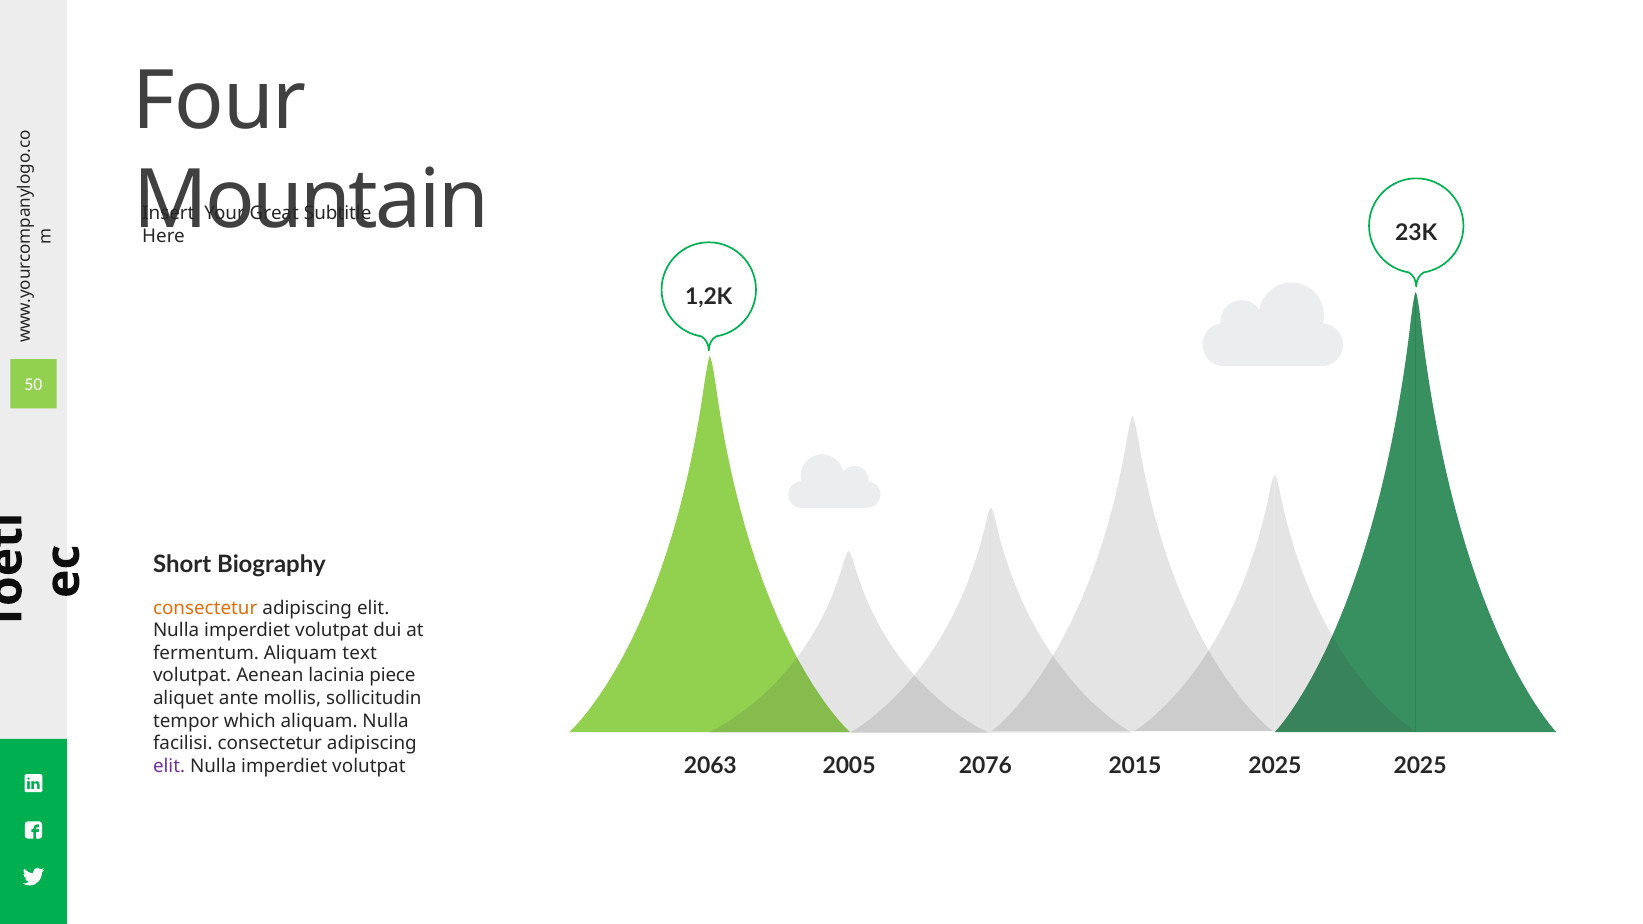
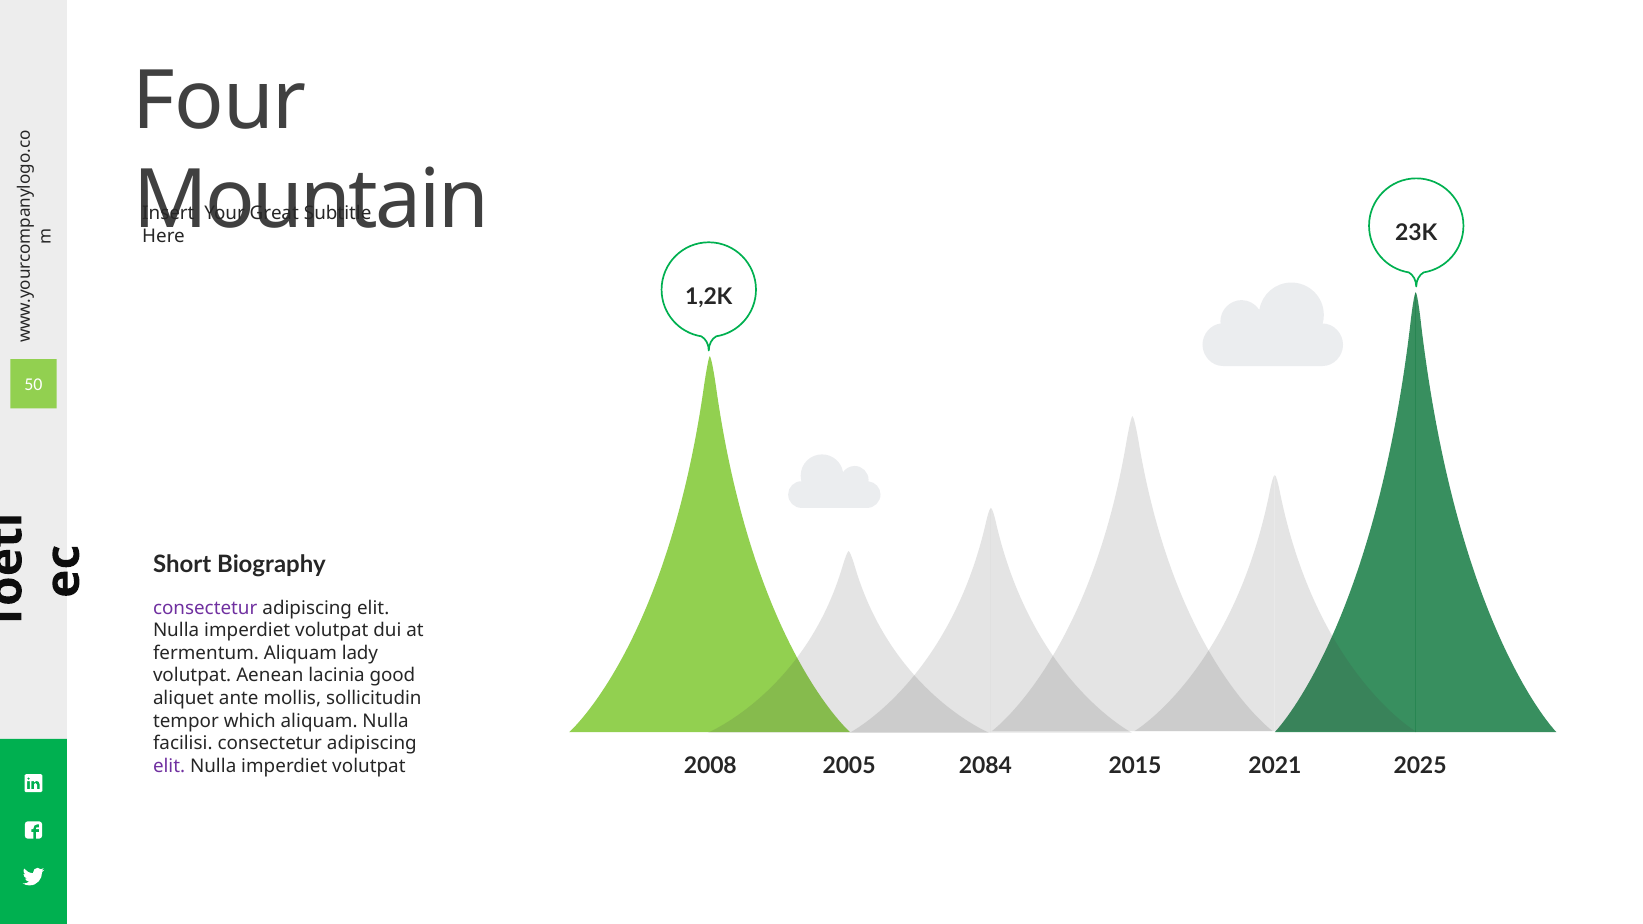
consectetur at (205, 608) colour: orange -> purple
text: text -> lady
piece: piece -> good
2063: 2063 -> 2008
2076: 2076 -> 2084
2015 2025: 2025 -> 2021
